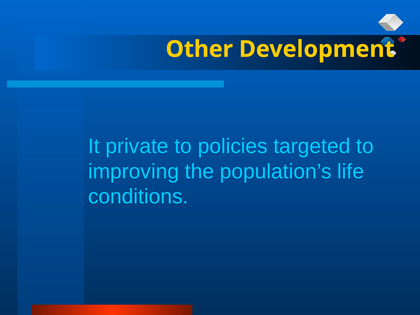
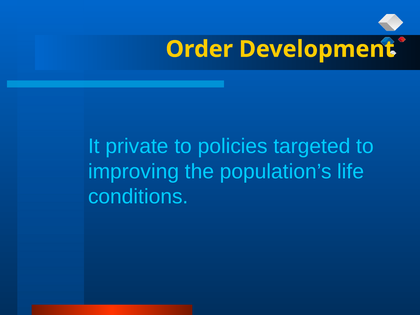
Other: Other -> Order
